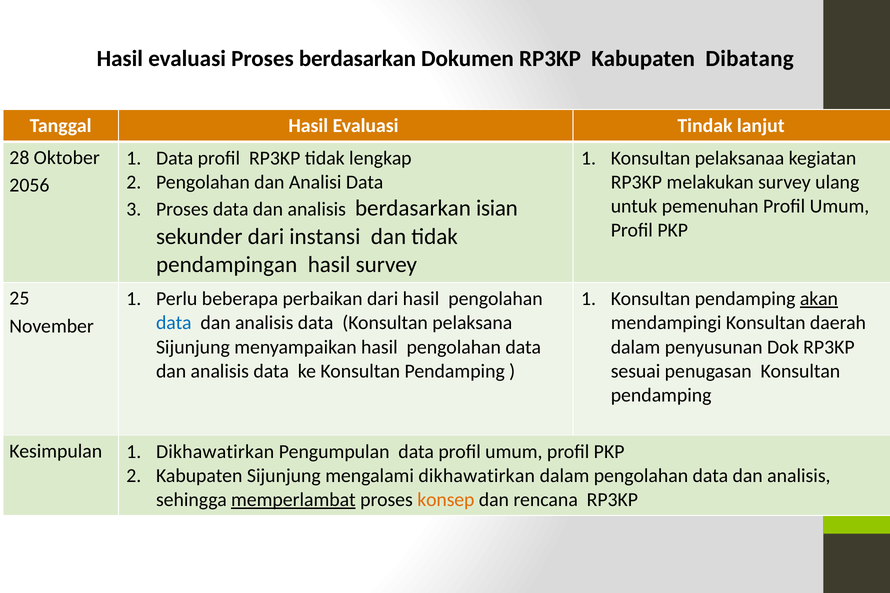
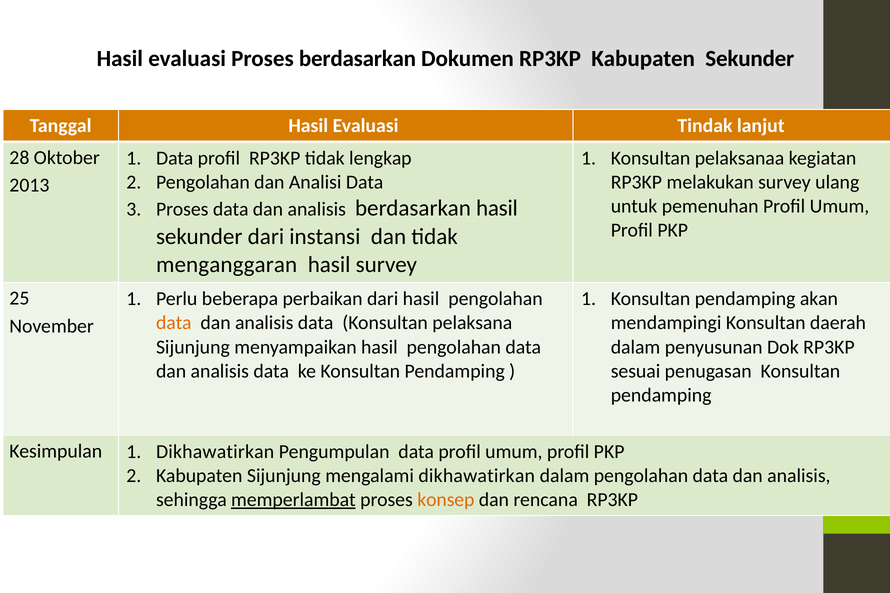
Kabupaten Dibatang: Dibatang -> Sekunder
2056: 2056 -> 2013
berdasarkan isian: isian -> hasil
pendampingan: pendampingan -> menganggaran
akan underline: present -> none
data at (174, 323) colour: blue -> orange
